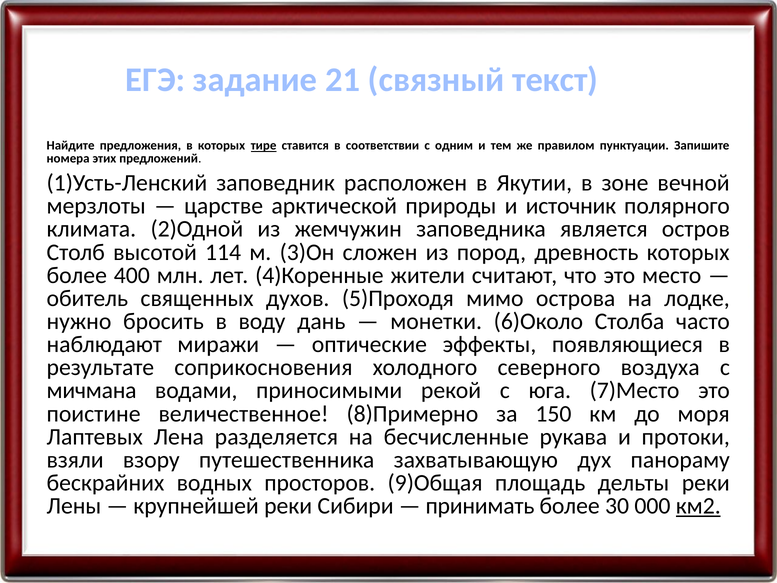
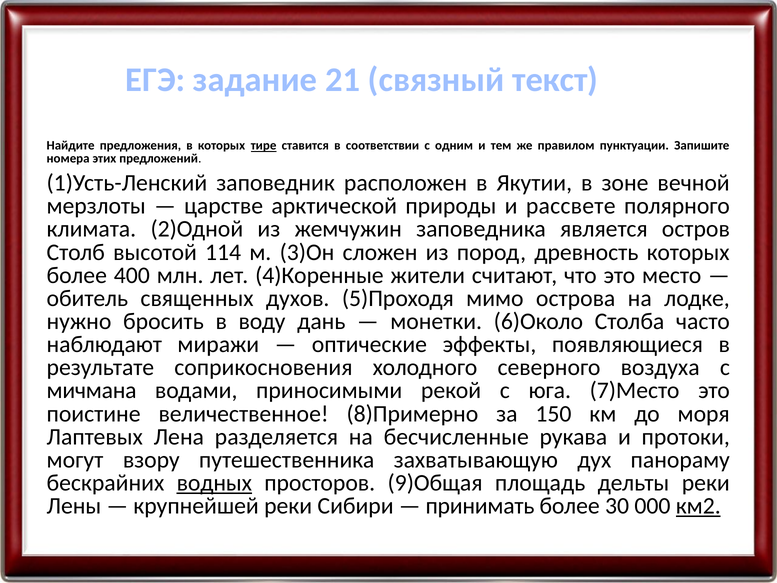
источник: источник -> рассвете
взяли: взяли -> могут
водных underline: none -> present
